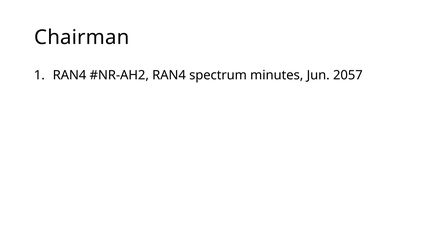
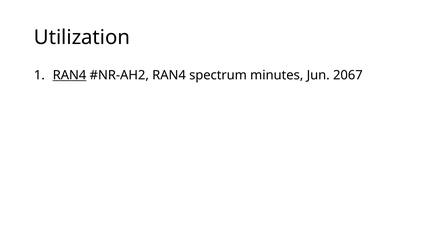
Chairman: Chairman -> Utilization
RAN4 at (70, 75) underline: none -> present
2057: 2057 -> 2067
